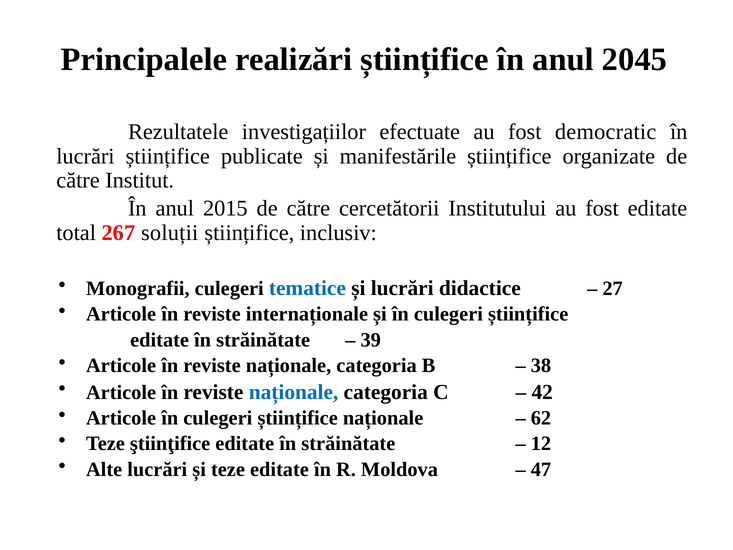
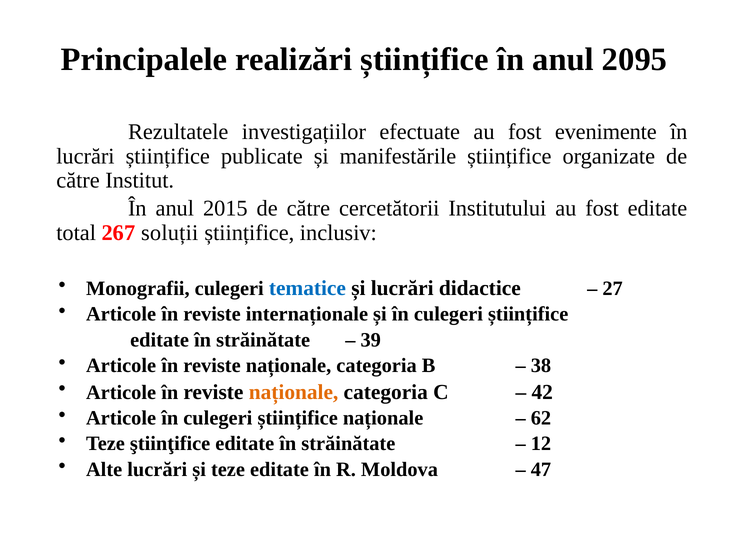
2045: 2045 -> 2095
democratic: democratic -> evenimente
naționale at (294, 392) colour: blue -> orange
